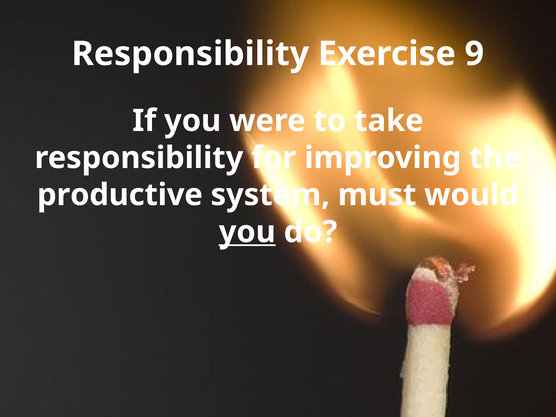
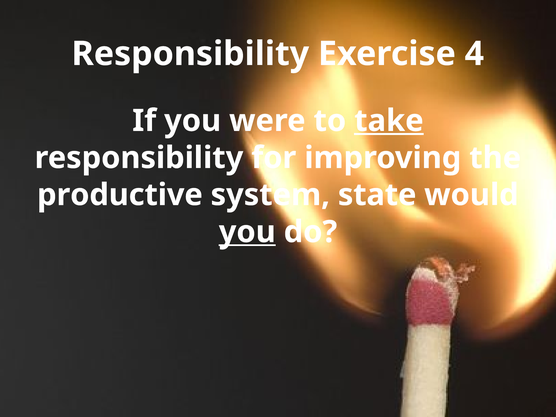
9: 9 -> 4
take underline: none -> present
must: must -> state
